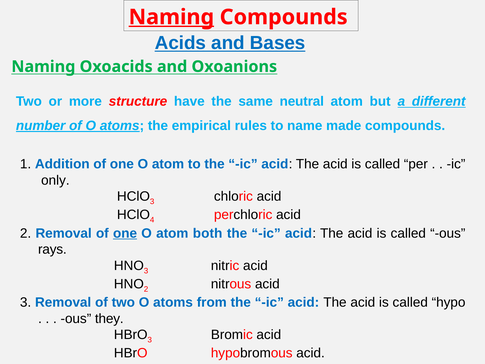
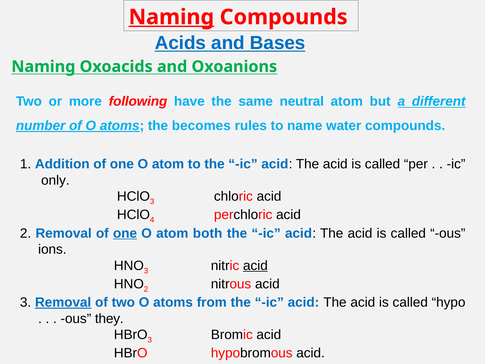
structure: structure -> following
empirical: empirical -> becomes
made: made -> water
rays: rays -> ions
acid at (255, 265) underline: none -> present
Removal at (63, 302) underline: none -> present
